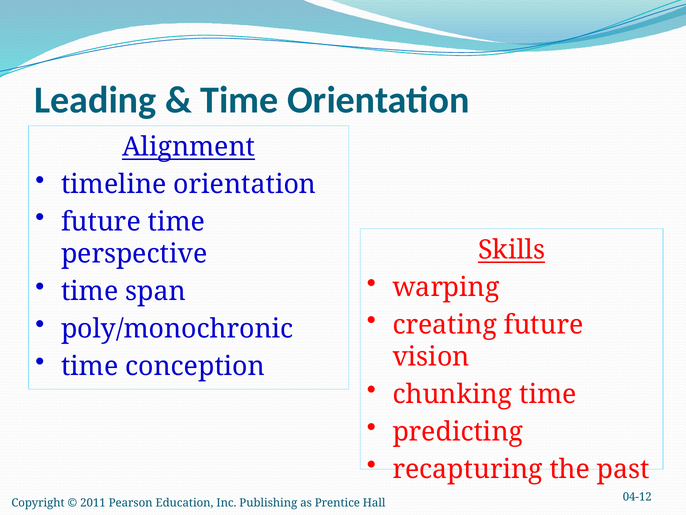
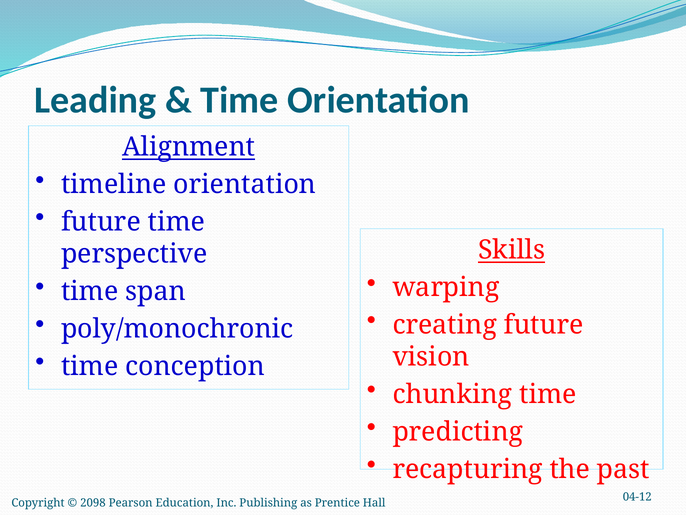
2011: 2011 -> 2098
